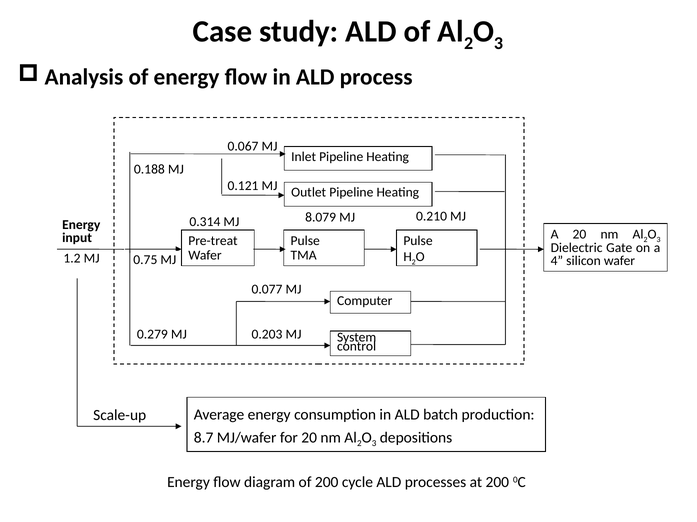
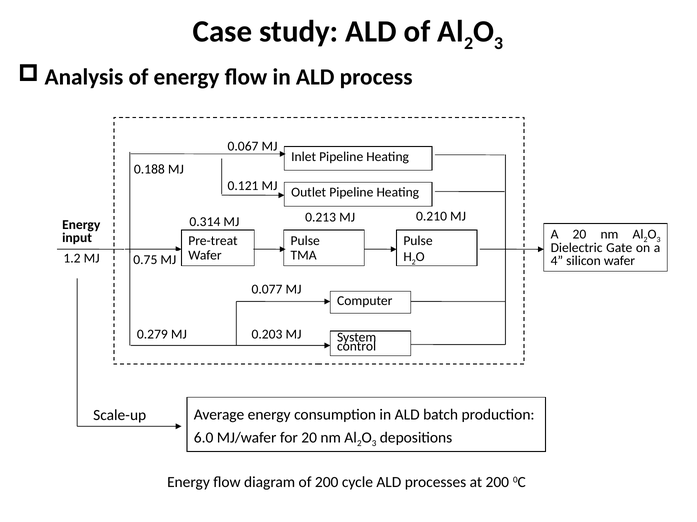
8.079: 8.079 -> 0.213
8.7: 8.7 -> 6.0
